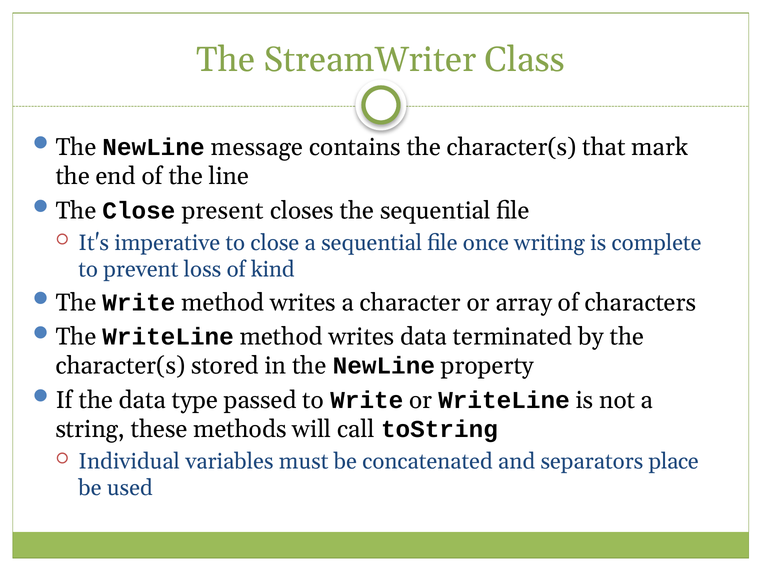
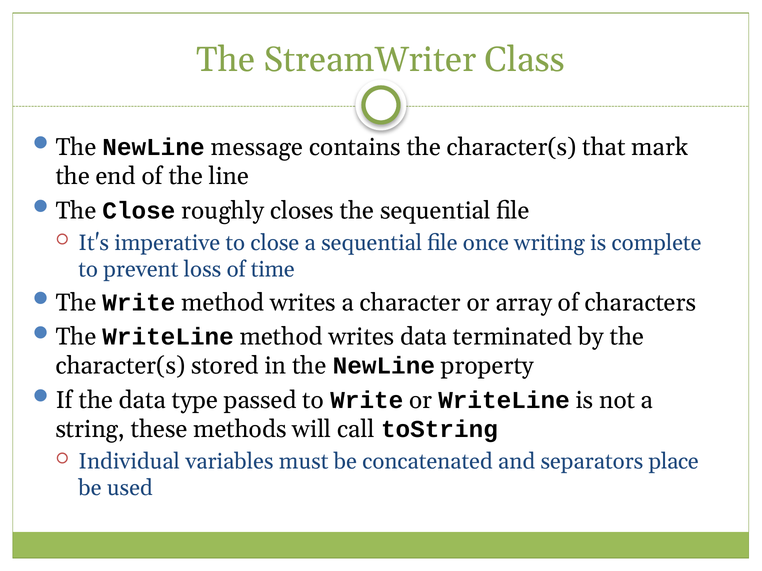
present: present -> roughly
kind: kind -> time
